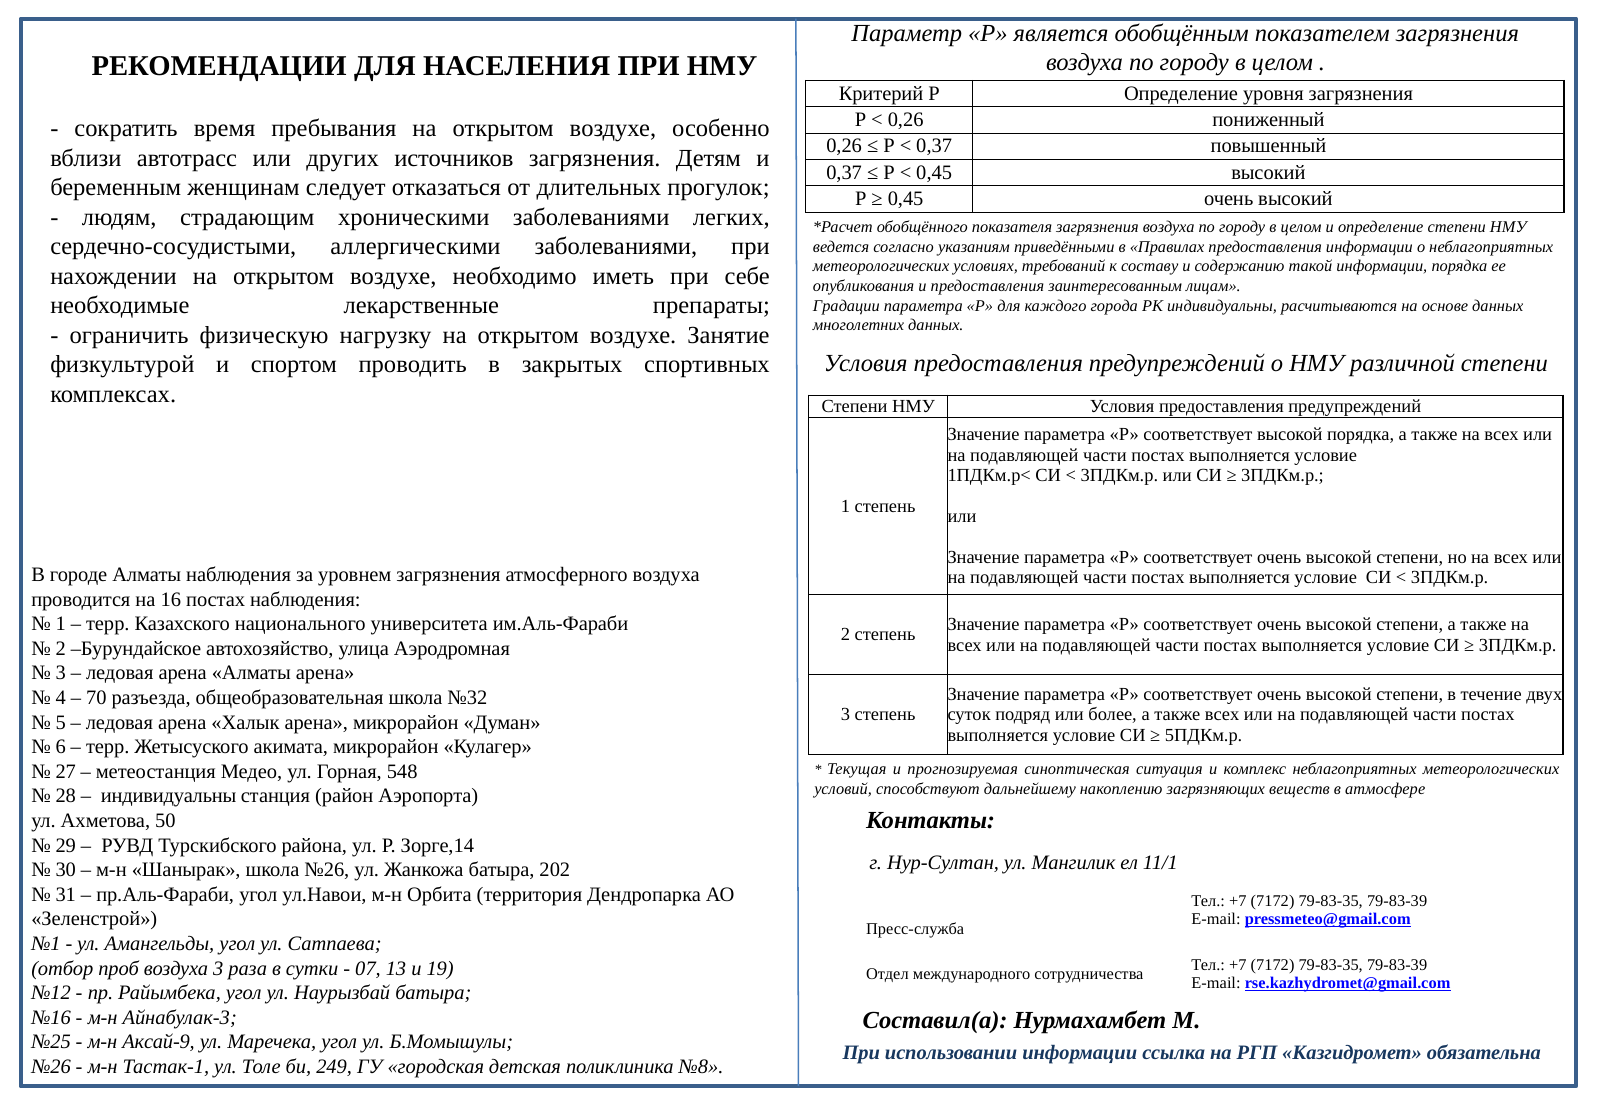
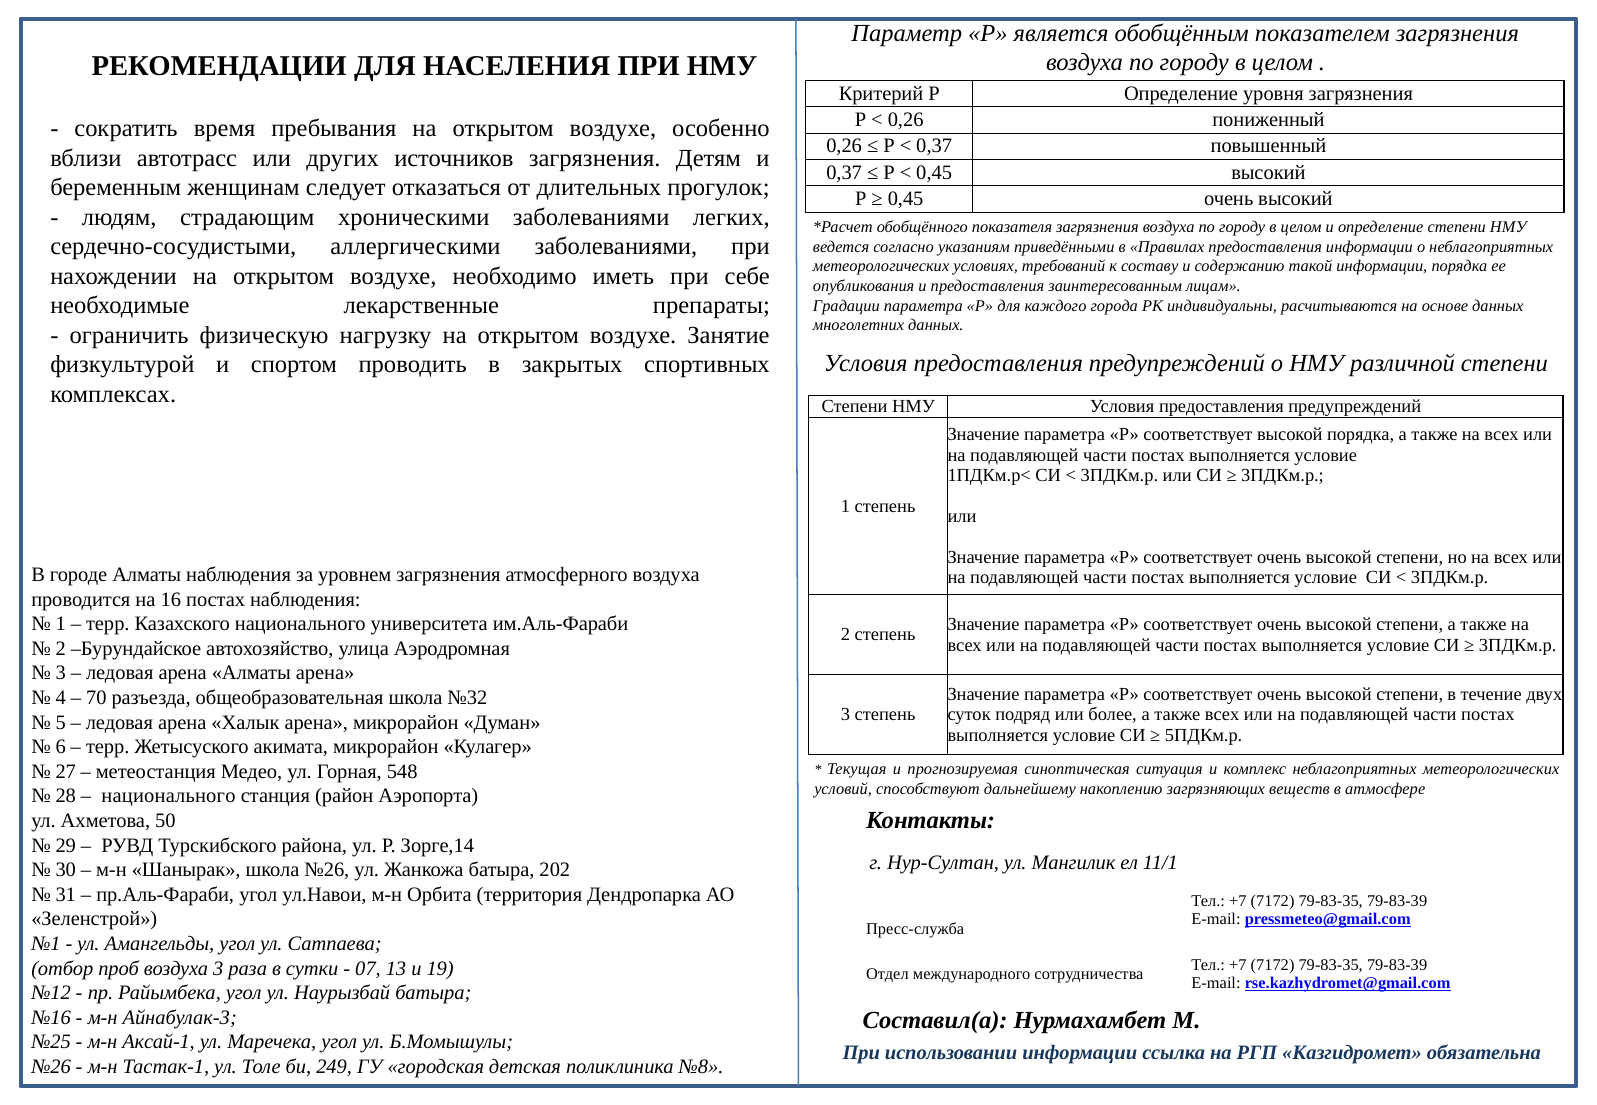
индивидуальны at (169, 797): индивидуальны -> национального
Аксай-9: Аксай-9 -> Аксай-1
